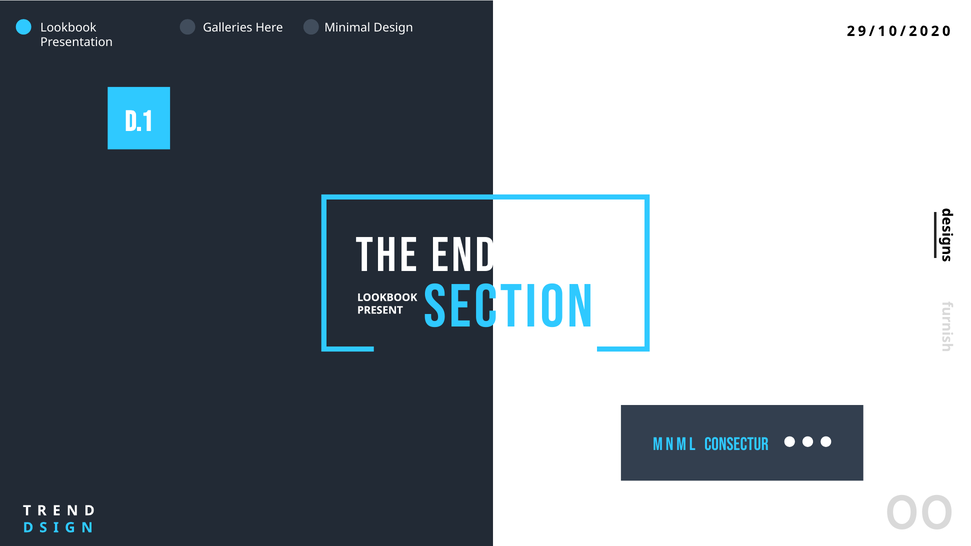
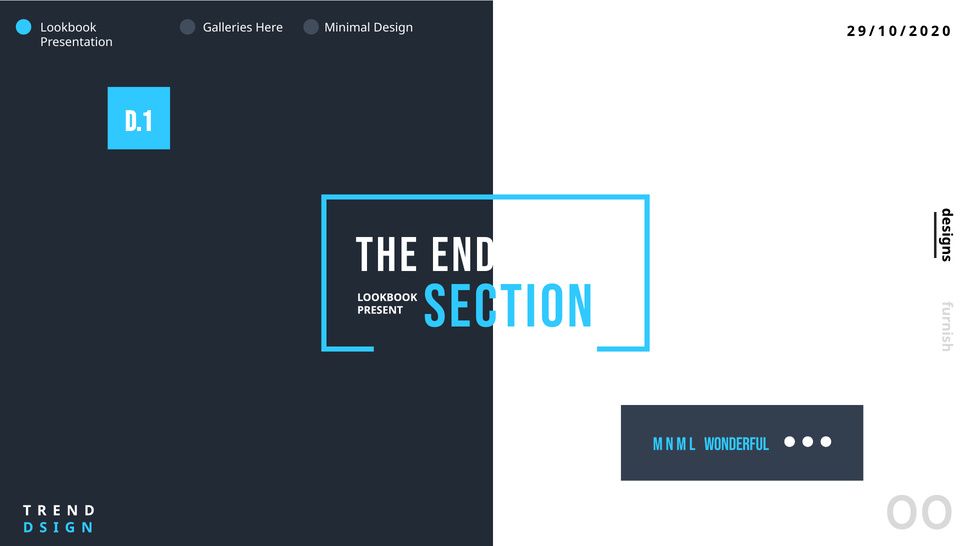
CONSECTUR: CONSECTUR -> WONDERFUL
